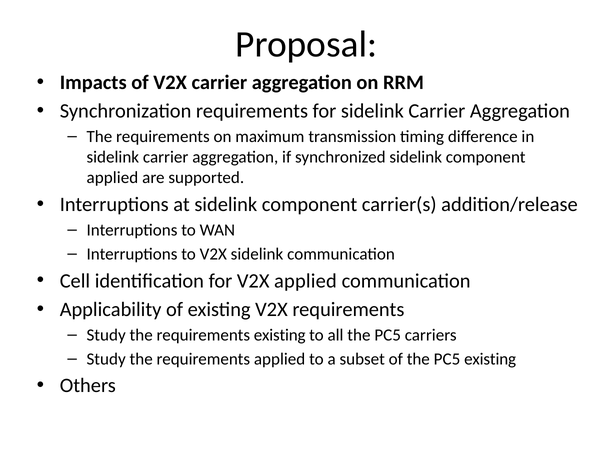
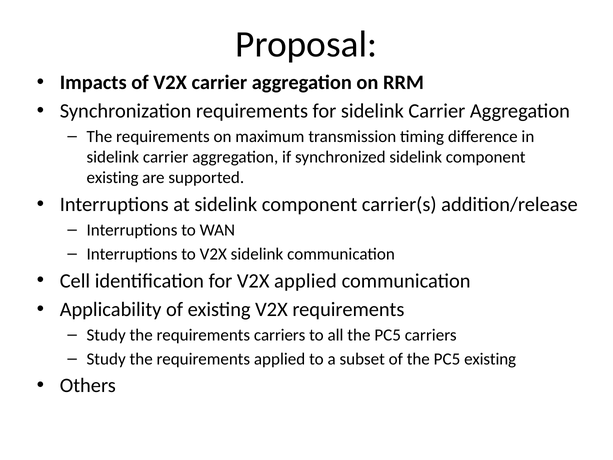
applied at (112, 178): applied -> existing
requirements existing: existing -> carriers
